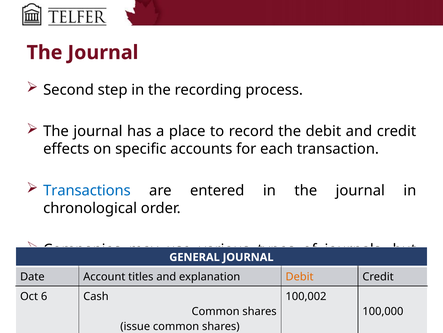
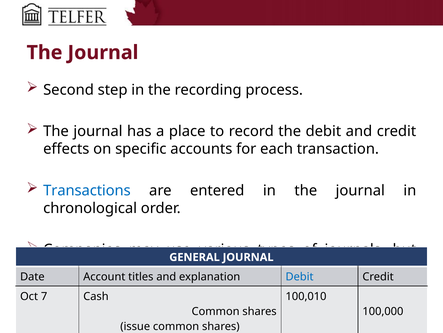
Debit at (300, 276) colour: orange -> blue
6: 6 -> 7
100,002: 100,002 -> 100,010
